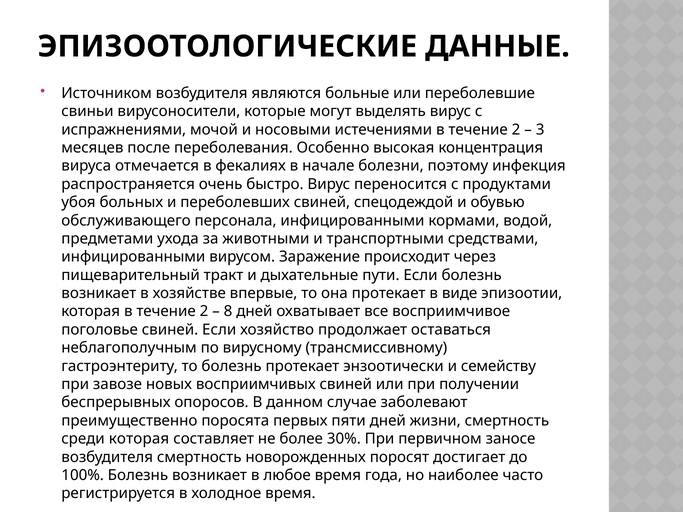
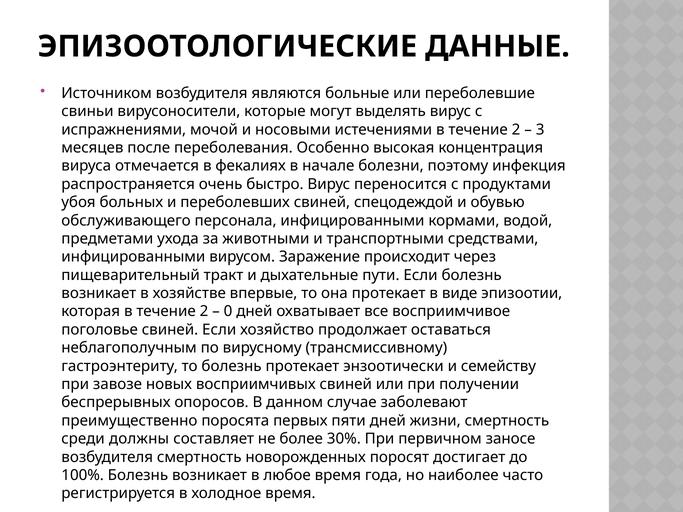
8: 8 -> 0
среди которая: которая -> должны
